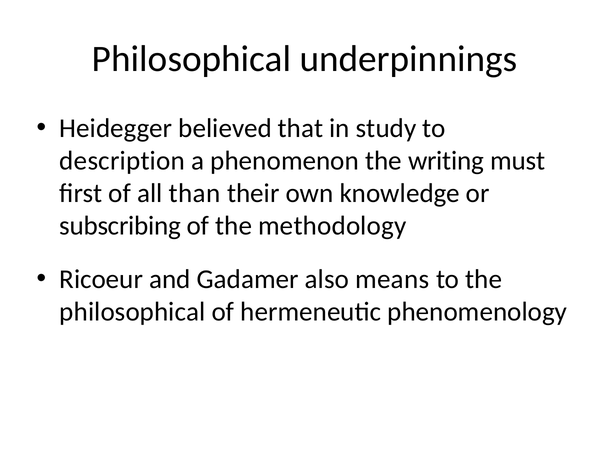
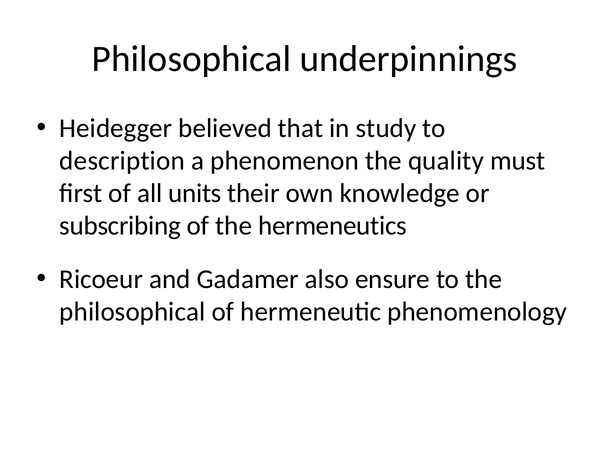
writing: writing -> quality
than: than -> units
methodology: methodology -> hermeneutics
means: means -> ensure
